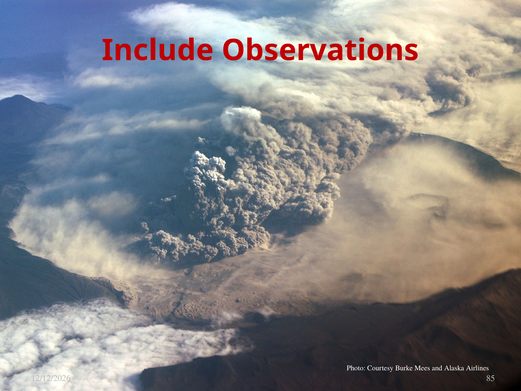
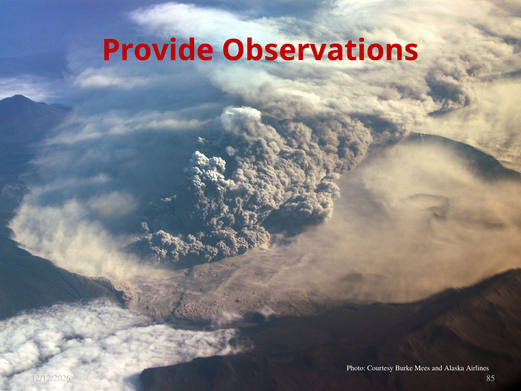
Include: Include -> Provide
